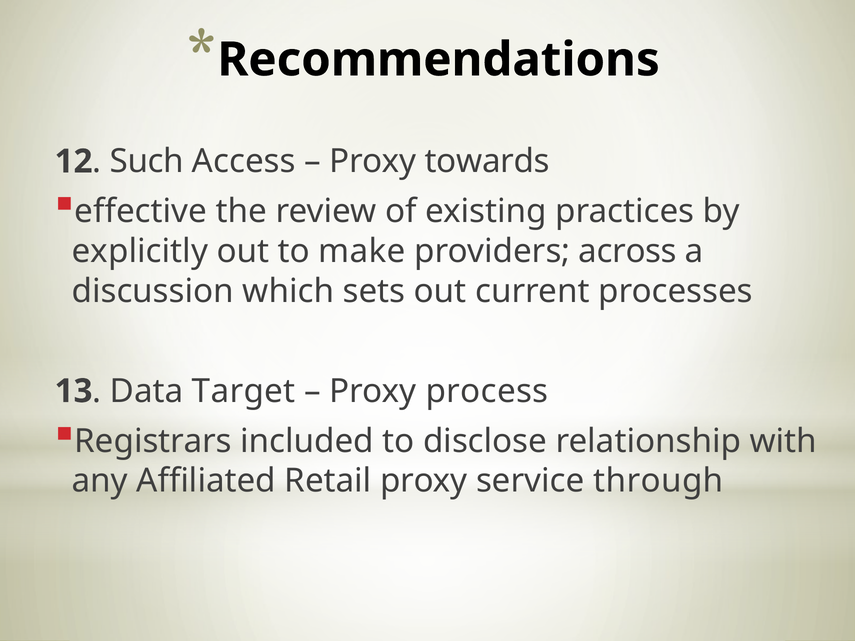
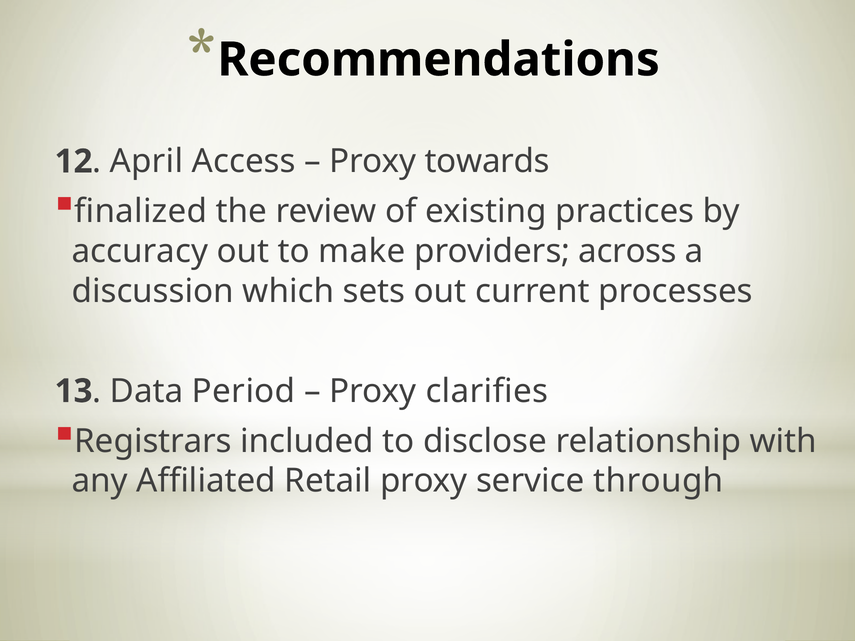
Such: Such -> April
effective: effective -> finalized
explicitly: explicitly -> accuracy
Target: Target -> Period
process: process -> clarifies
